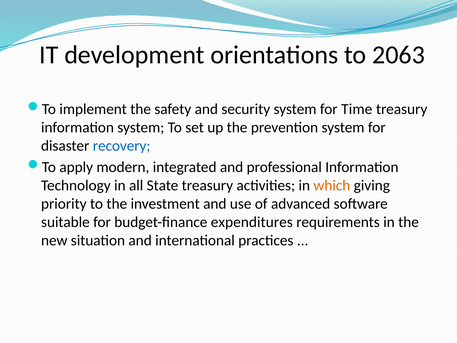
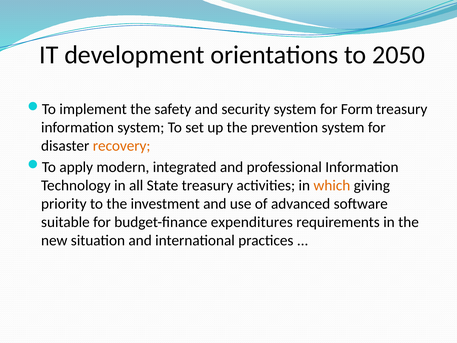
2063: 2063 -> 2050
Time: Time -> Form
recovery colour: blue -> orange
